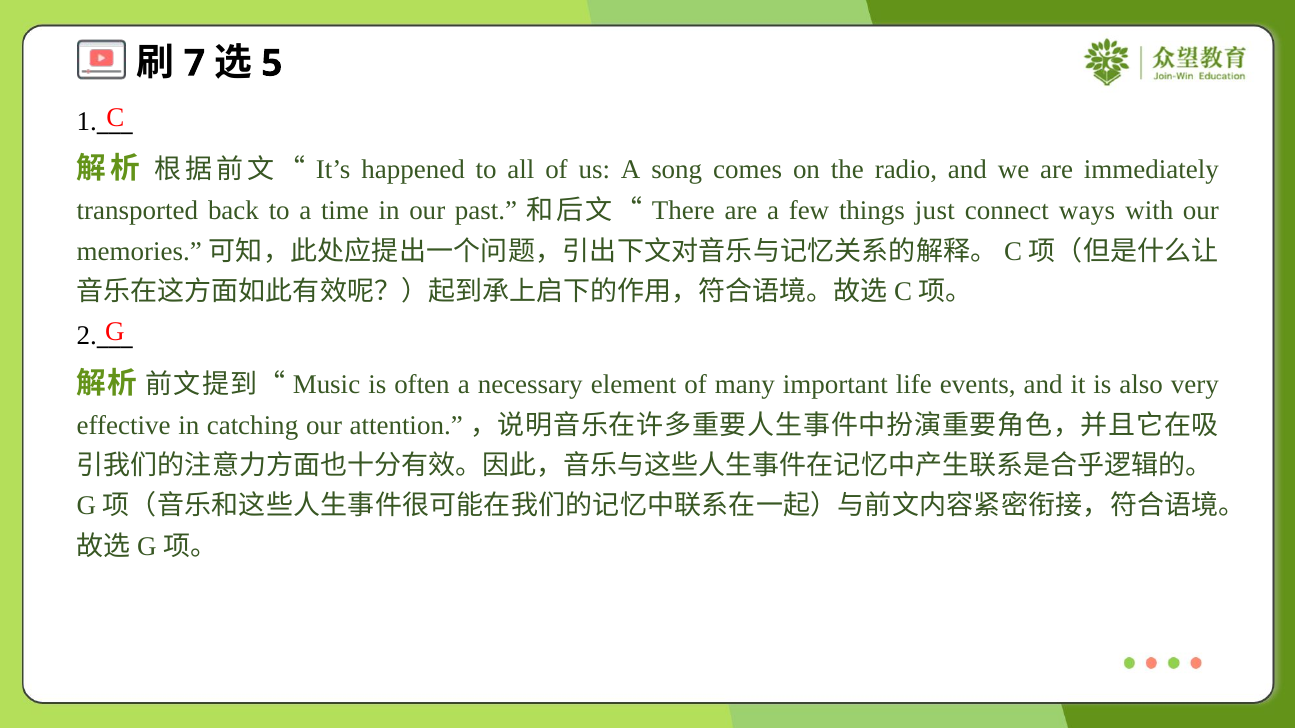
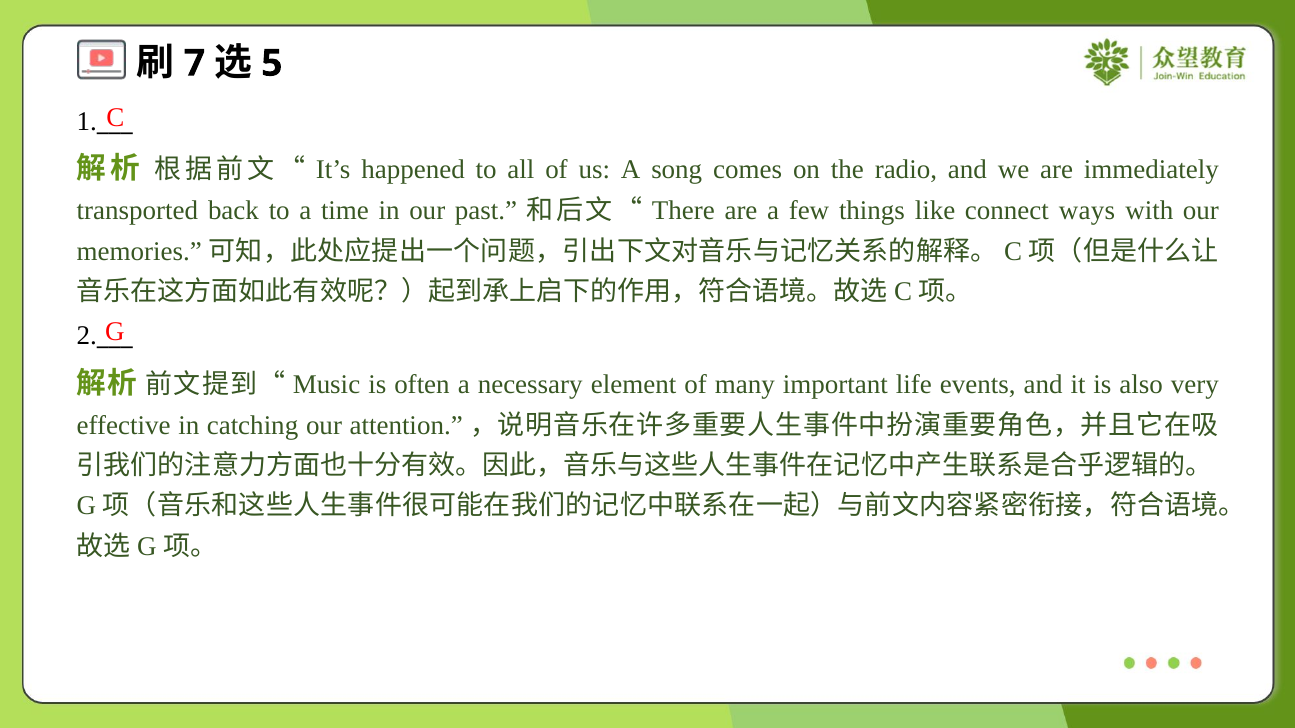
just: just -> like
